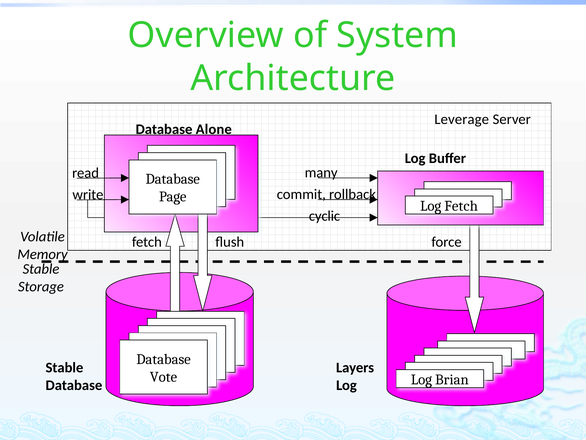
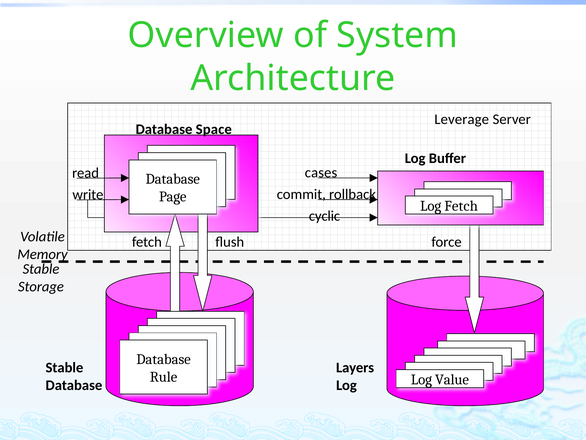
Alone: Alone -> Space
many: many -> cases
Vote: Vote -> Rule
Brian: Brian -> Value
